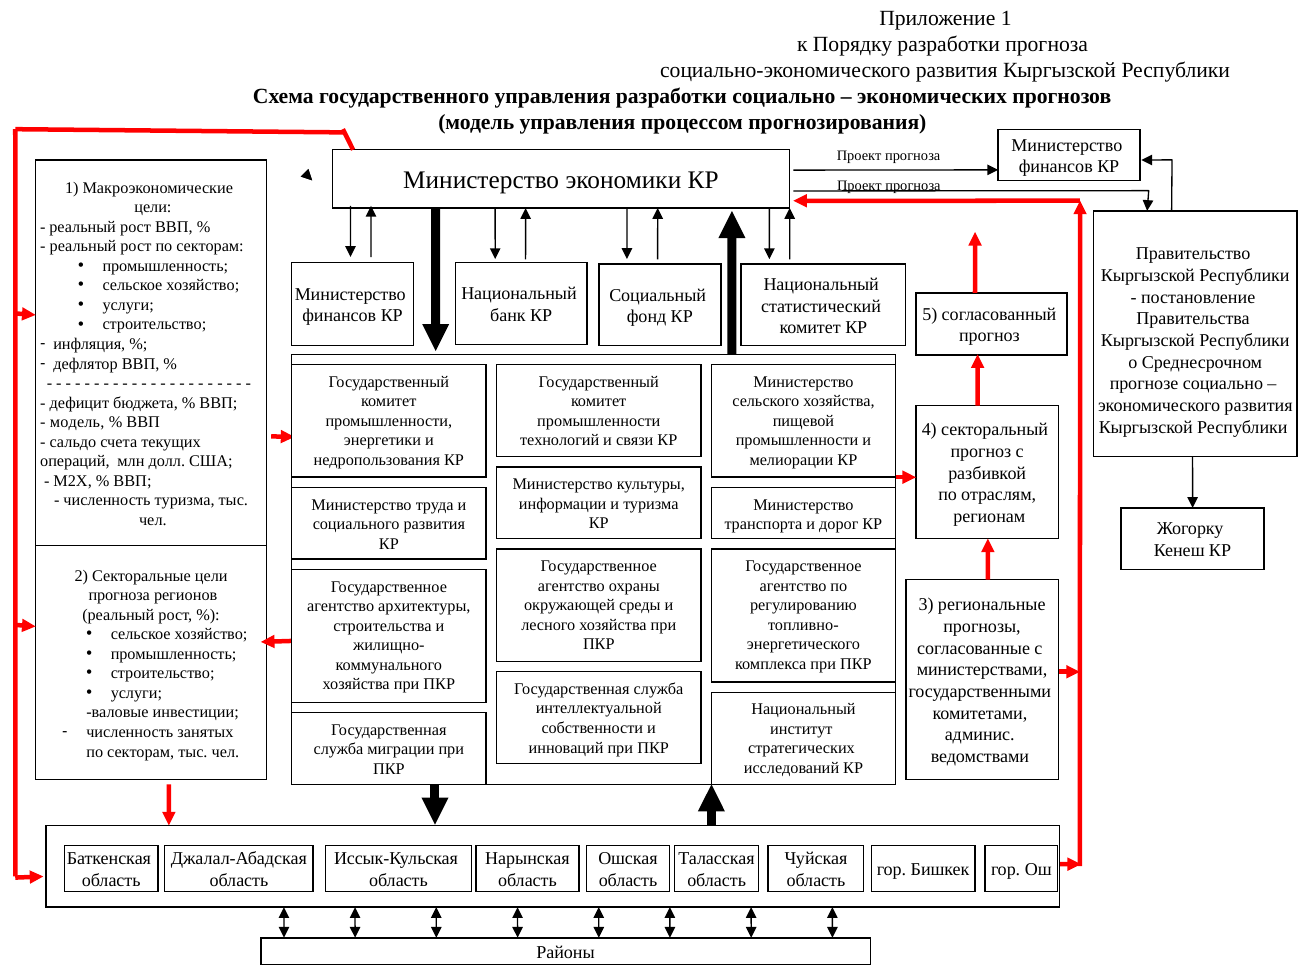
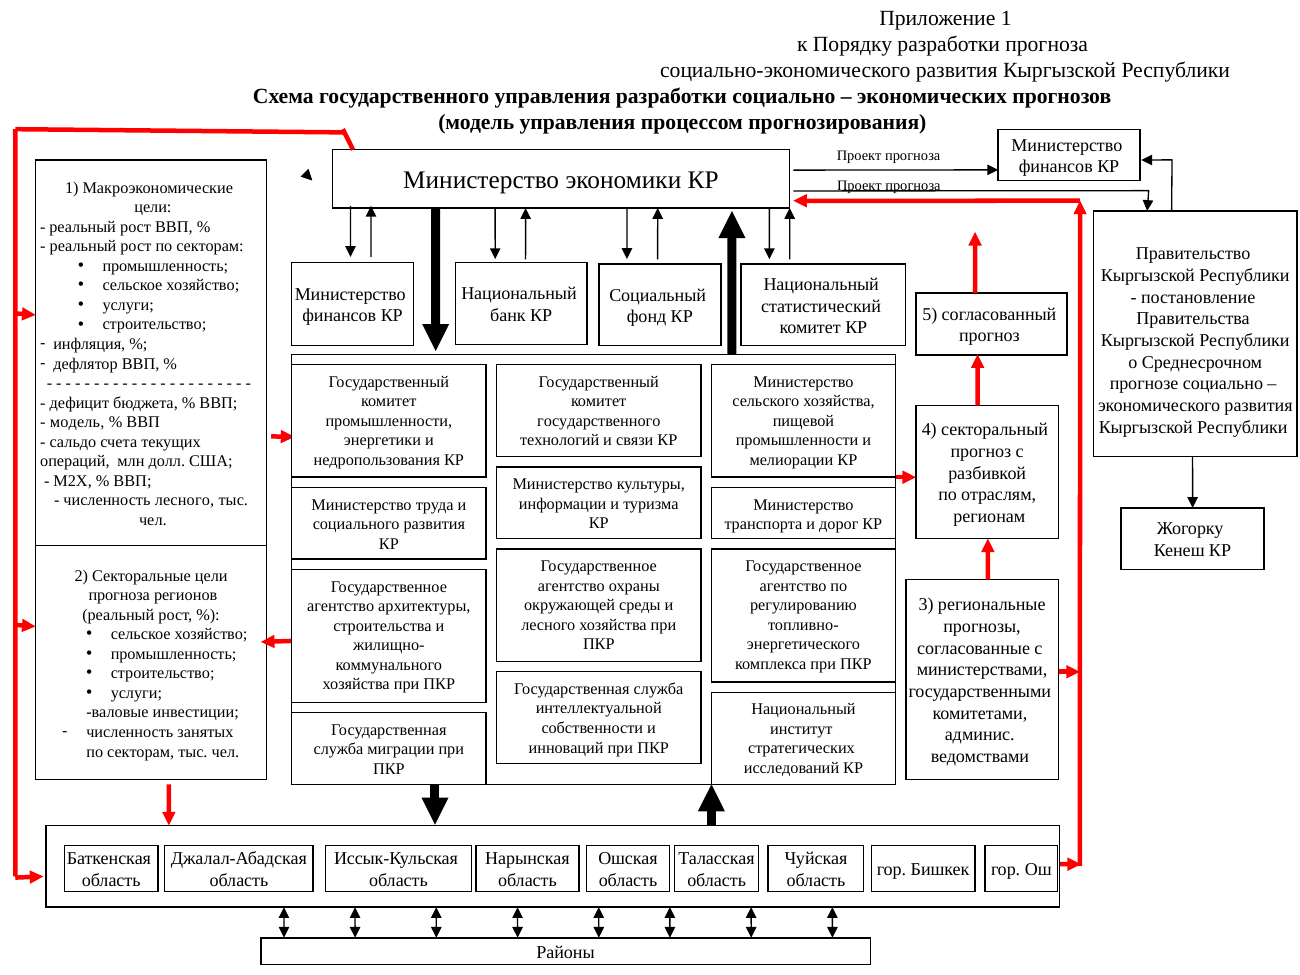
промышленности at (599, 421): промышленности -> государственного
численность туризма: туризма -> лесного
